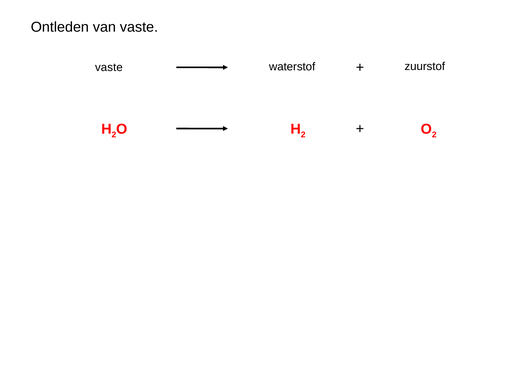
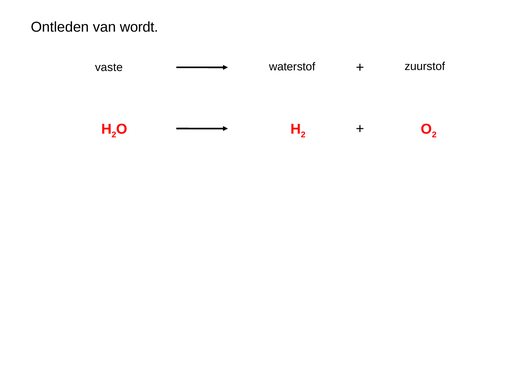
van vaste: vaste -> wordt
